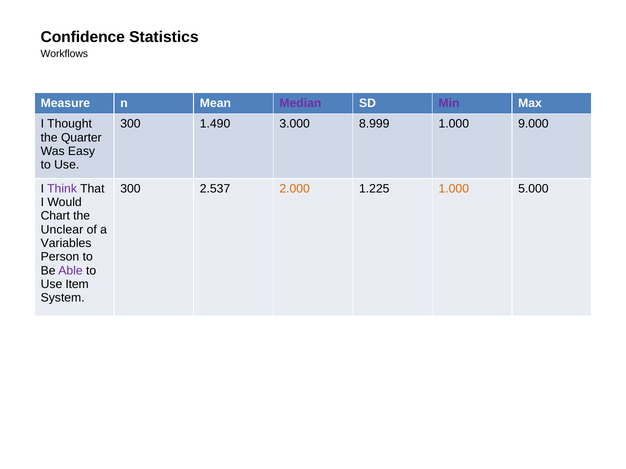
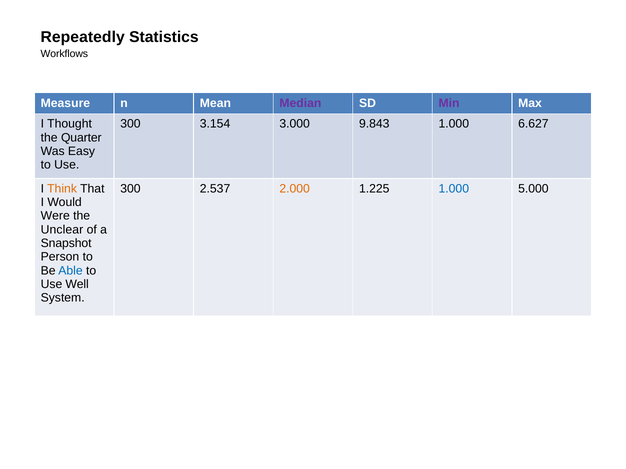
Confidence: Confidence -> Repeatedly
1.490: 1.490 -> 3.154
8.999: 8.999 -> 9.843
9.000: 9.000 -> 6.627
Think colour: purple -> orange
1.000 at (454, 189) colour: orange -> blue
Chart: Chart -> Were
Variables: Variables -> Snapshot
Able colour: purple -> blue
Item: Item -> Well
